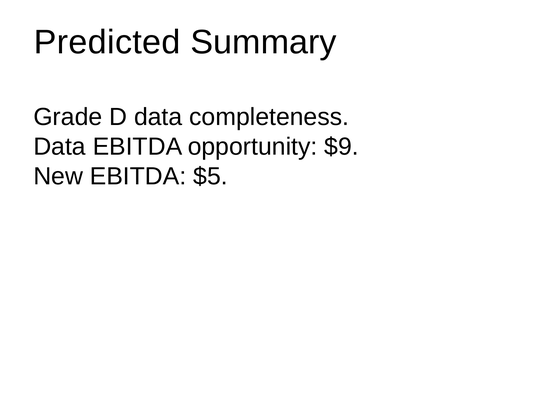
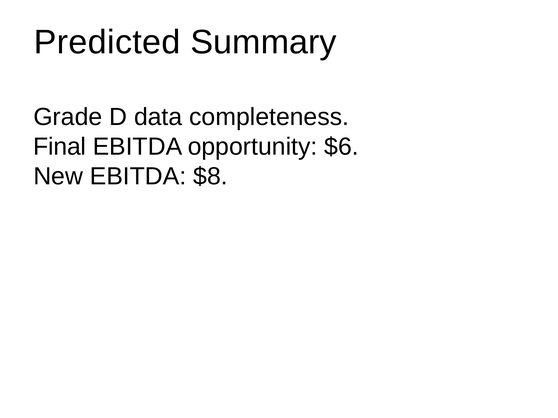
Data at (60, 147): Data -> Final
$9: $9 -> $6
$5: $5 -> $8
